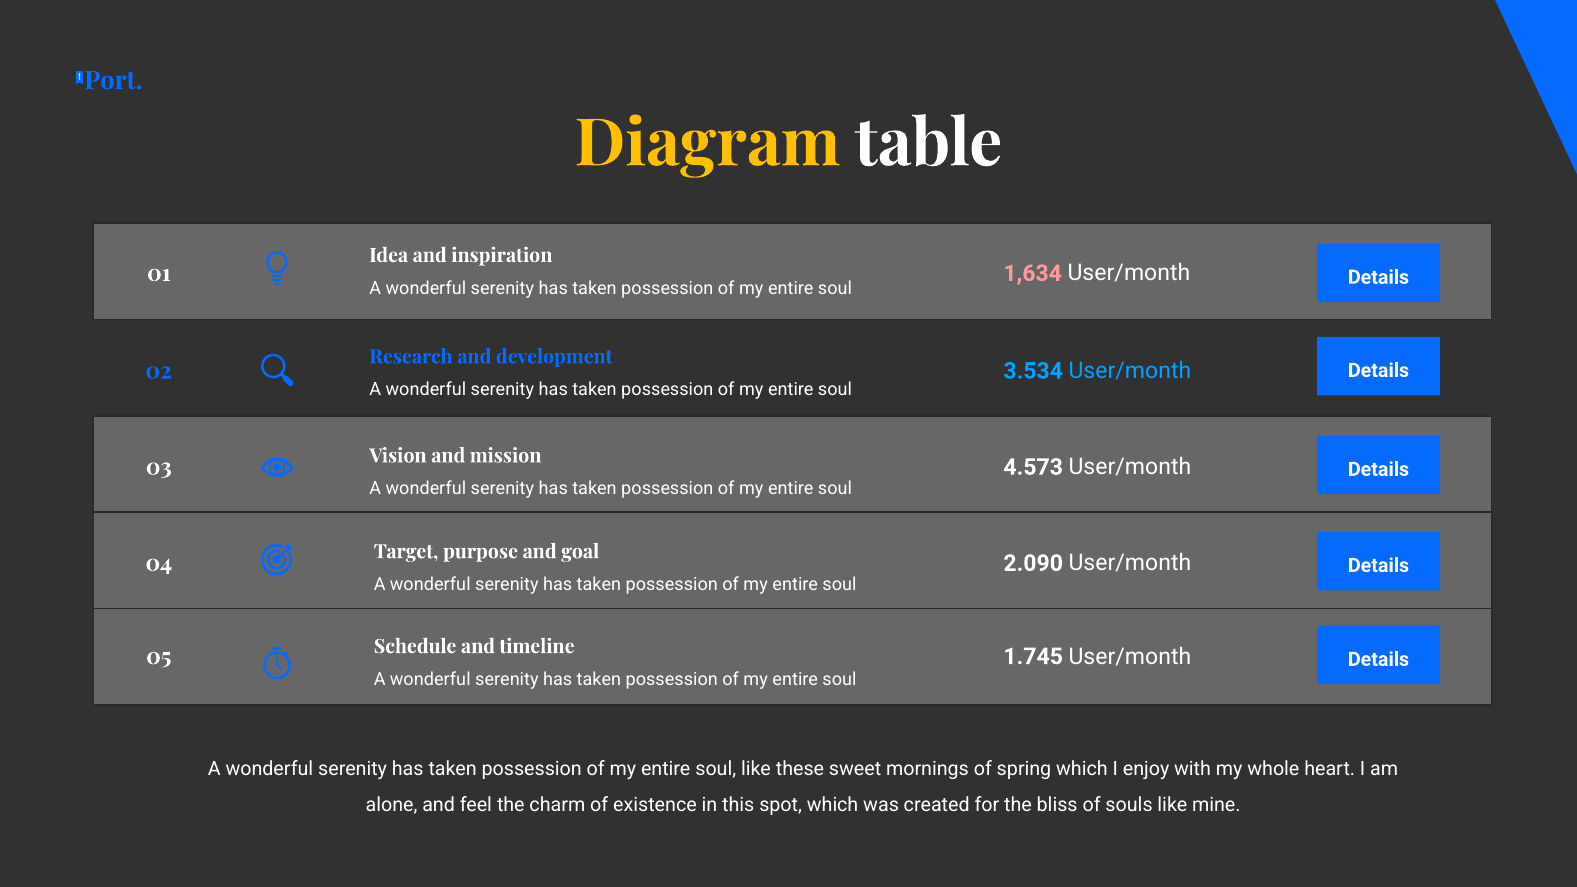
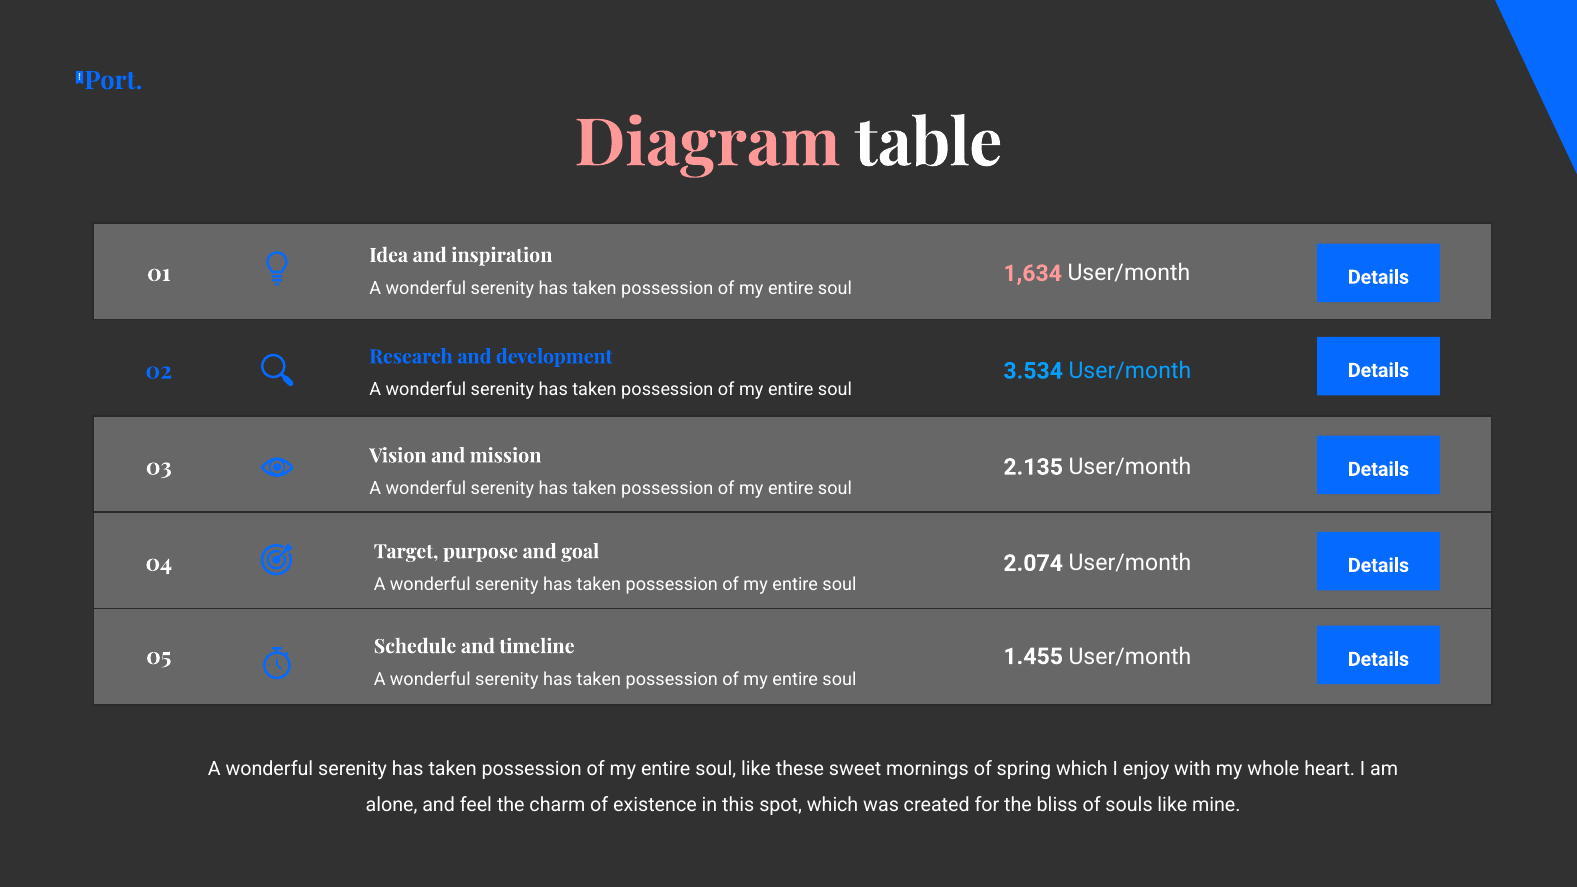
Diagram colour: yellow -> pink
4.573: 4.573 -> 2.135
2.090: 2.090 -> 2.074
1.745: 1.745 -> 1.455
